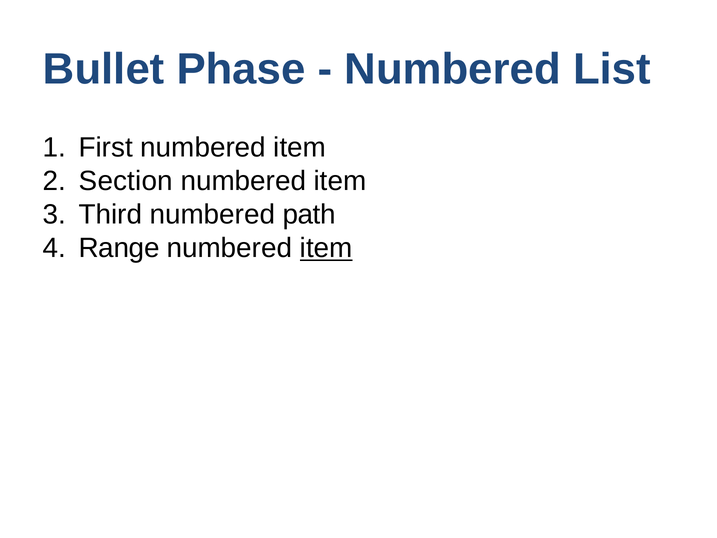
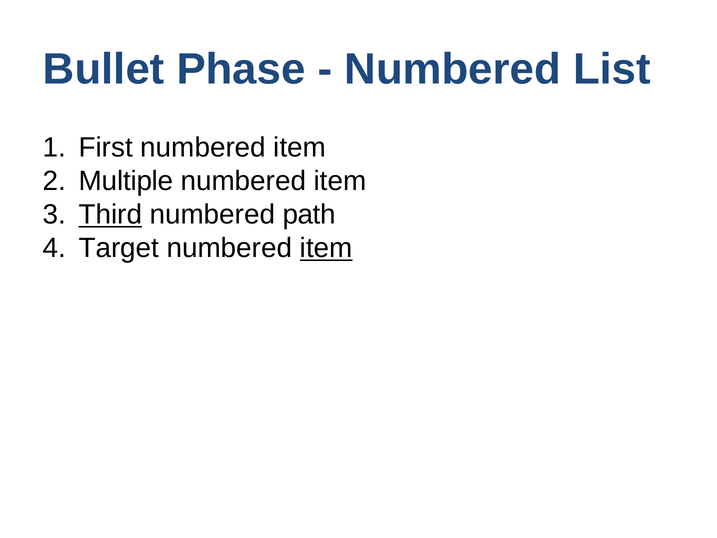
Section: Section -> Multiple
Third underline: none -> present
Range: Range -> Target
